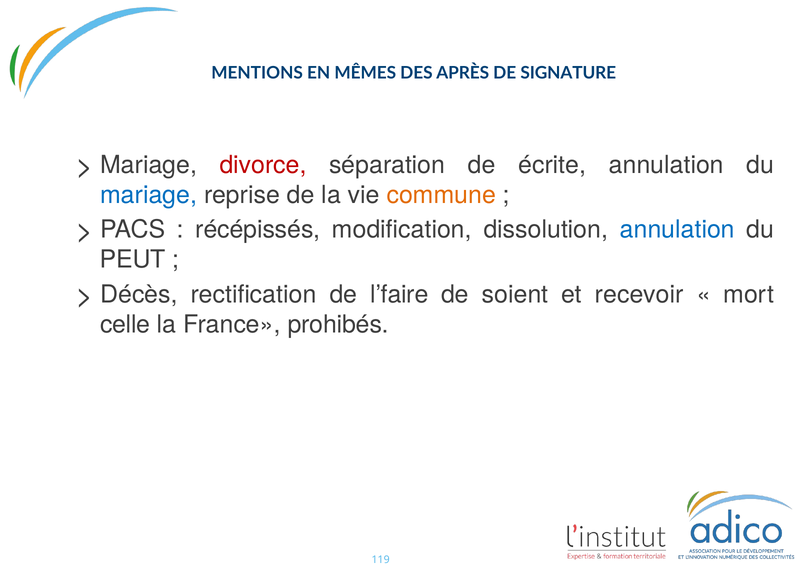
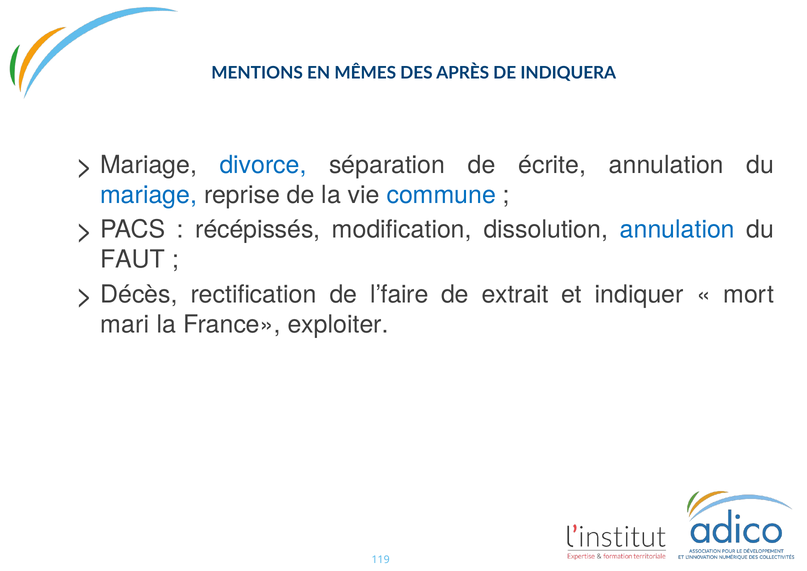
SIGNATURE: SIGNATURE -> INDIQUERA
divorce colour: red -> blue
commune colour: orange -> blue
PEUT: PEUT -> FAUT
soient: soient -> extrait
recevoir: recevoir -> indiquer
celle: celle -> mari
prohibés: prohibés -> exploiter
